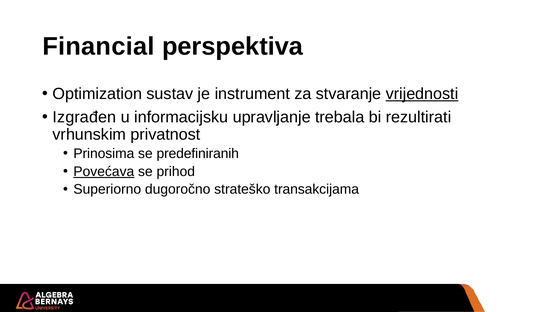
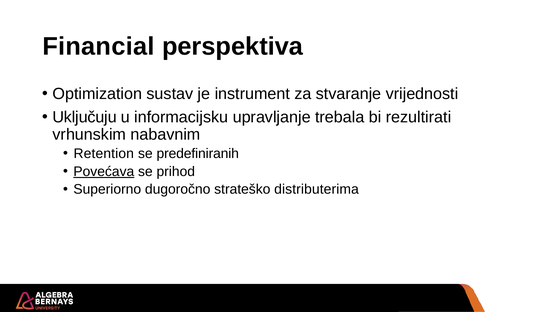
vrijednosti underline: present -> none
Izgrađen: Izgrađen -> Uključuju
privatnost: privatnost -> nabavnim
Prinosima: Prinosima -> Retention
transakcijama: transakcijama -> distributerima
